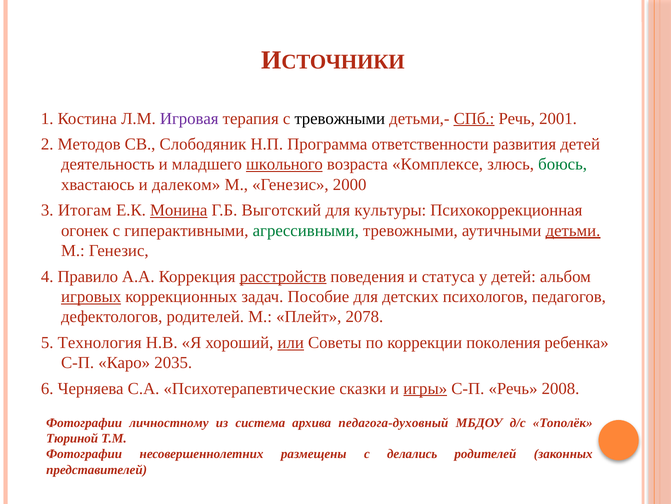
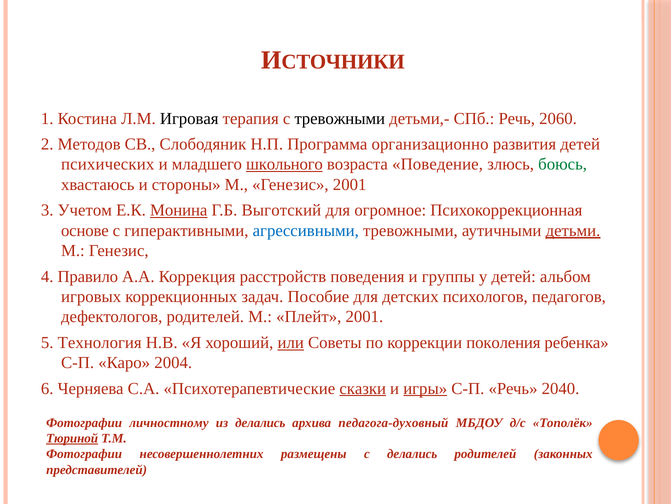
Игровая colour: purple -> black
СПб underline: present -> none
2001: 2001 -> 2060
ответственности: ответственности -> организационно
деятельность: деятельность -> психических
Комплексе: Комплексе -> Поведение
далеком: далеком -> стороны
Генезис 2000: 2000 -> 2001
Итогам: Итогам -> Учетом
культуры: культуры -> огромное
огонек: огонек -> основе
агрессивными colour: green -> blue
расстройств underline: present -> none
статуса: статуса -> группы
игровых underline: present -> none
Плейт 2078: 2078 -> 2001
2035: 2035 -> 2004
сказки underline: none -> present
2008: 2008 -> 2040
из система: система -> делались
Тюриной underline: none -> present
